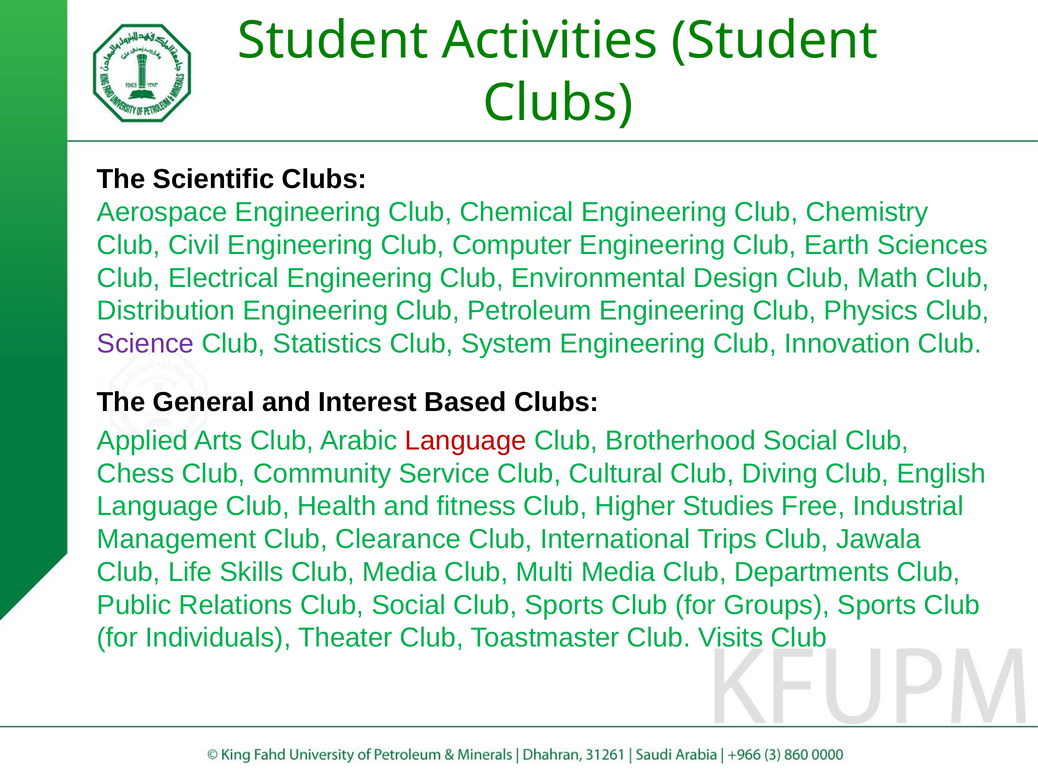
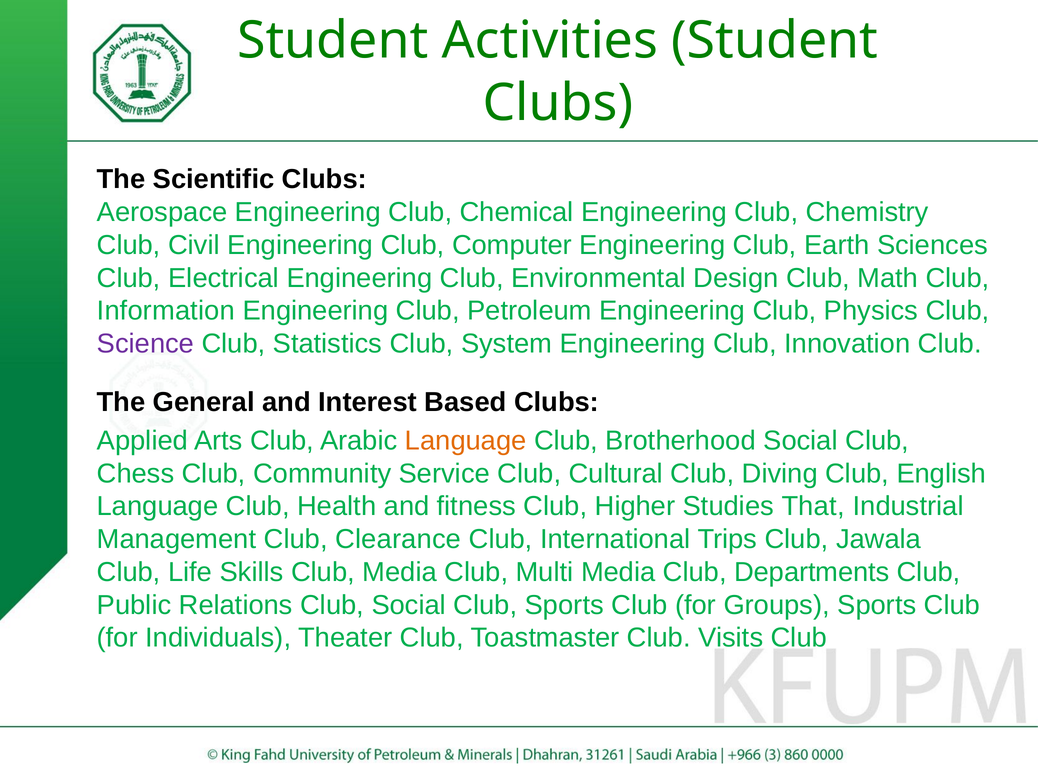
Distribution: Distribution -> Information
Language at (466, 440) colour: red -> orange
Free: Free -> That
